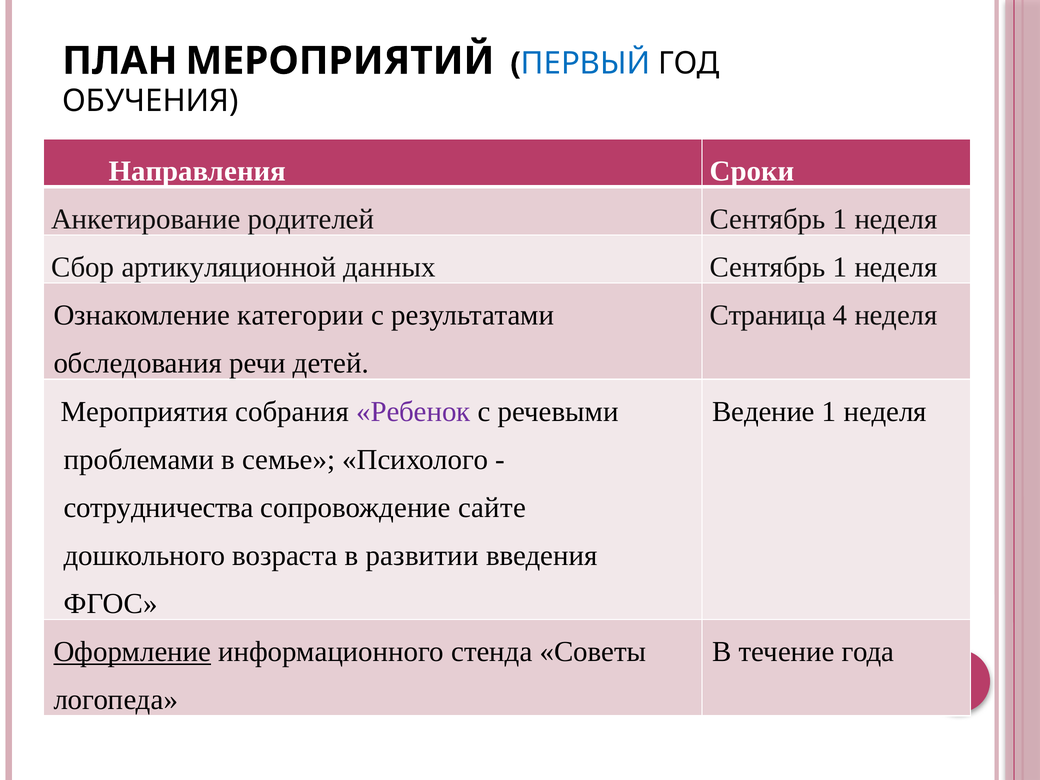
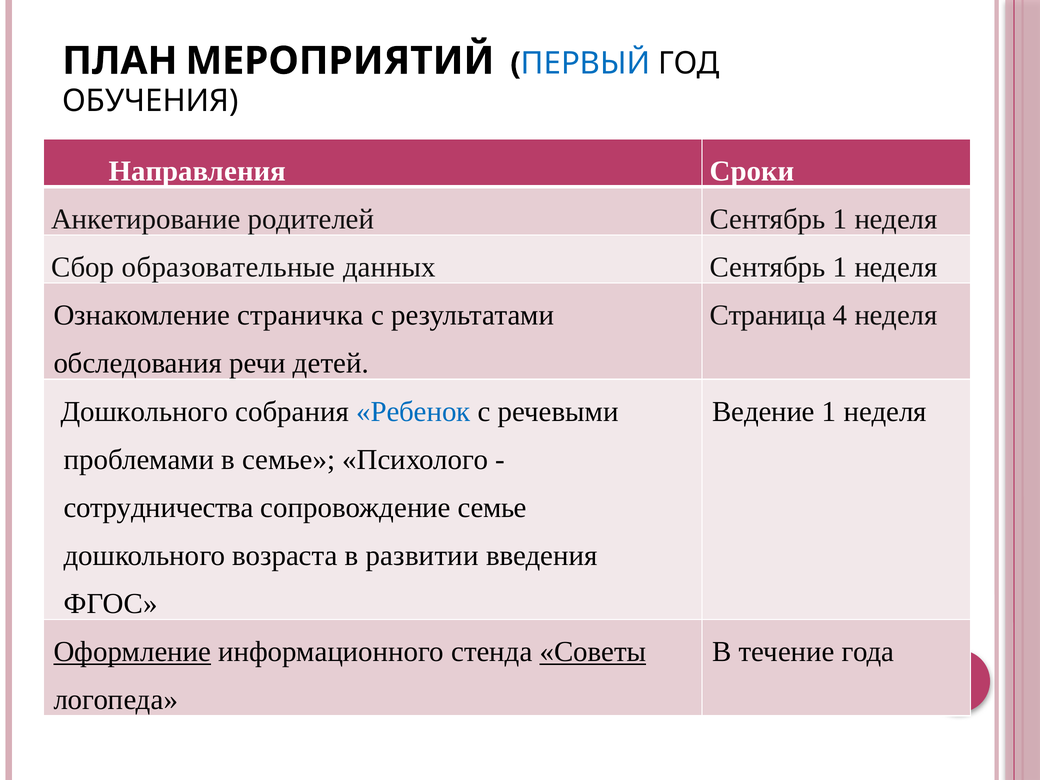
артикуляционной: артикуляционной -> образовательные
категории: категории -> страничка
Мероприятия at (144, 411): Мероприятия -> Дошкольного
Ребенок colour: purple -> blue
сопровождение сайте: сайте -> семье
Советы underline: none -> present
